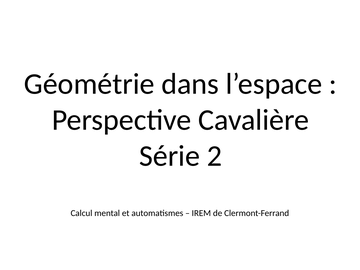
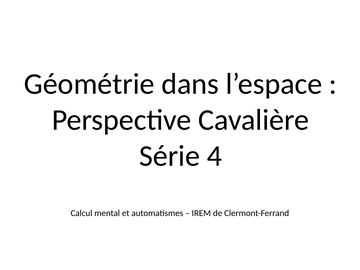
2: 2 -> 4
